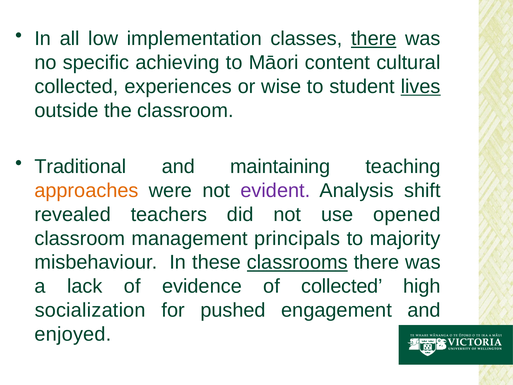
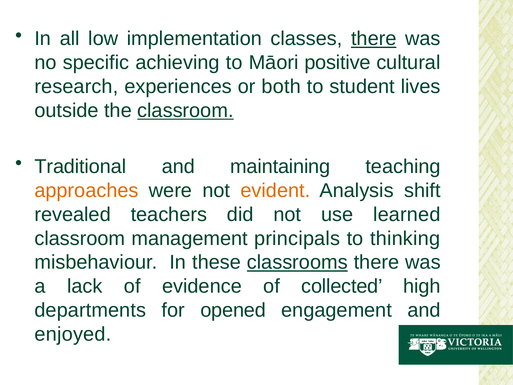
content: content -> positive
collected at (76, 87): collected -> research
wise: wise -> both
lives underline: present -> none
classroom at (185, 110) underline: none -> present
evident colour: purple -> orange
opened: opened -> learned
majority: majority -> thinking
socialization: socialization -> departments
pushed: pushed -> opened
